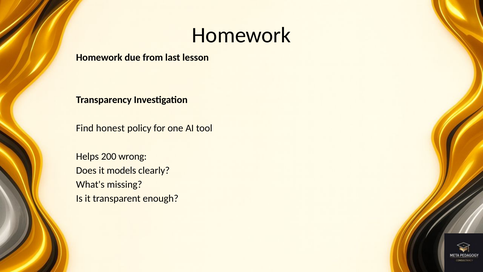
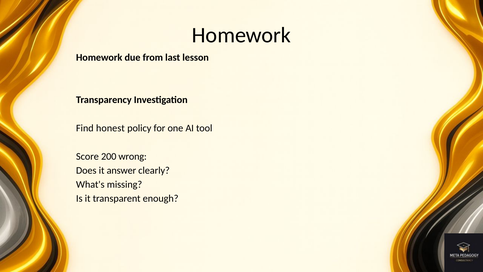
Helps: Helps -> Score
models: models -> answer
